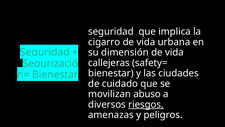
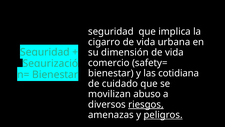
callejeras: callejeras -> comercio
ciudades: ciudades -> cotidiana
peligros underline: none -> present
